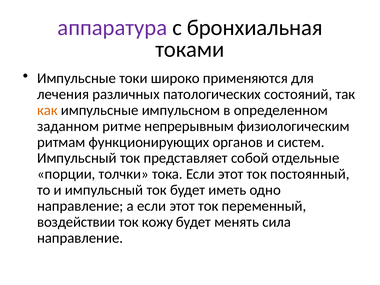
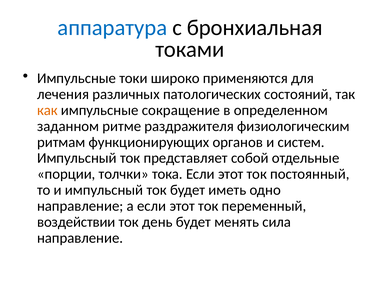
аппаратура colour: purple -> blue
импульсном: импульсном -> сокращение
непрерывным: непрерывным -> раздражителя
кожу: кожу -> день
